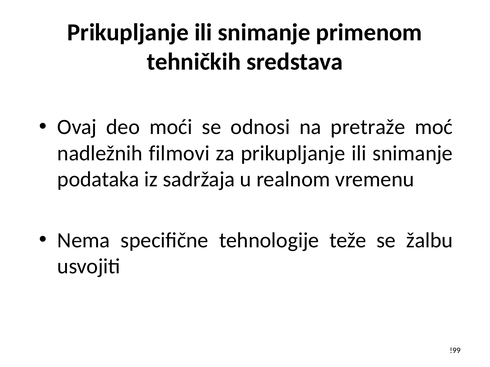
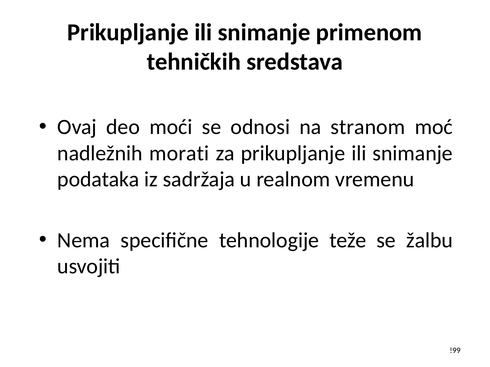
pretraže: pretraže -> stranom
filmovi: filmovi -> morati
